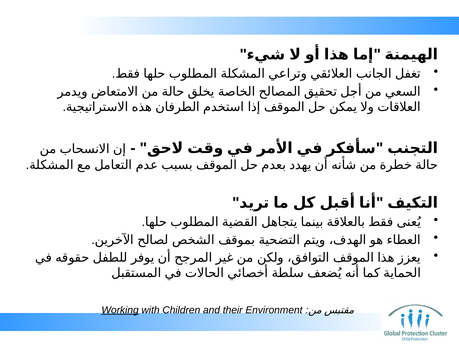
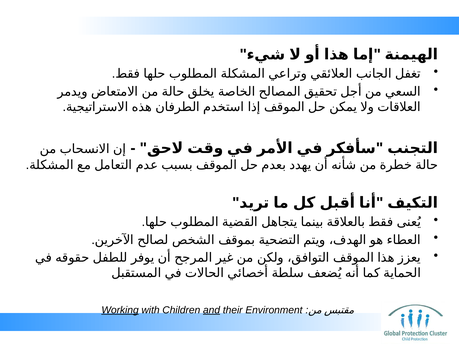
and underline: none -> present
